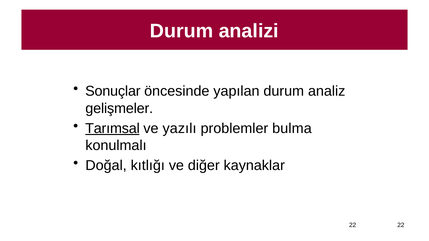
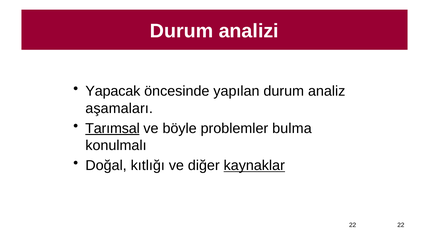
Sonuçlar: Sonuçlar -> Yapacak
gelişmeler: gelişmeler -> aşamaları
yazılı: yazılı -> böyle
kaynaklar underline: none -> present
